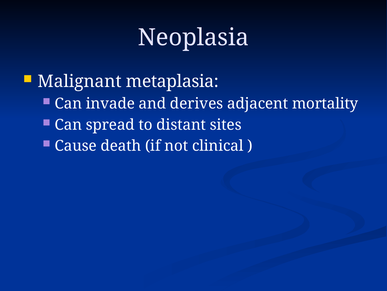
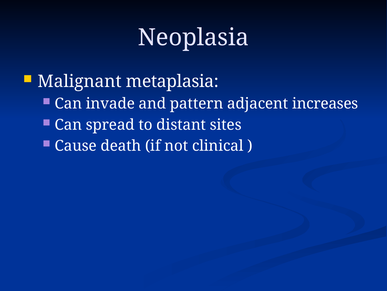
derives: derives -> pattern
mortality: mortality -> increases
